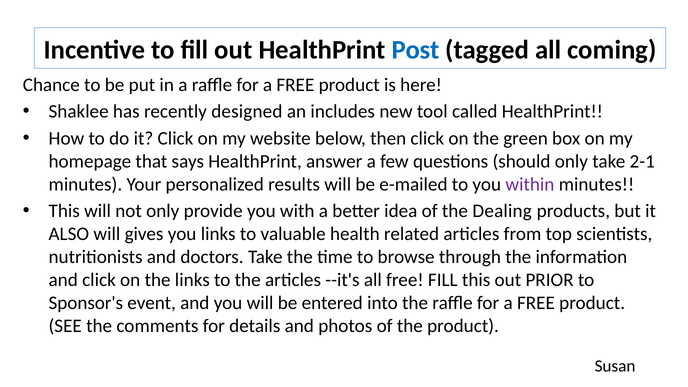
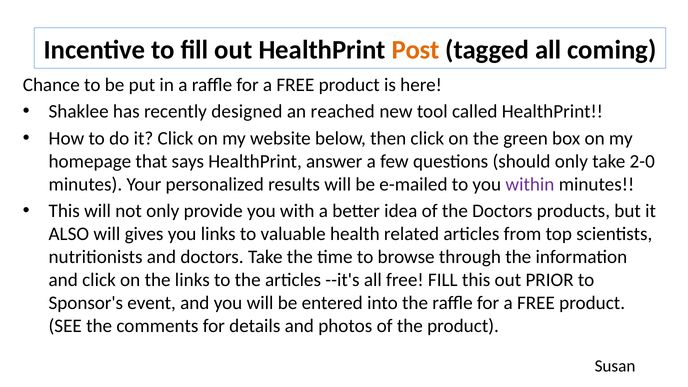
Post colour: blue -> orange
includes: includes -> reached
2-1: 2-1 -> 2-0
the Dealing: Dealing -> Doctors
